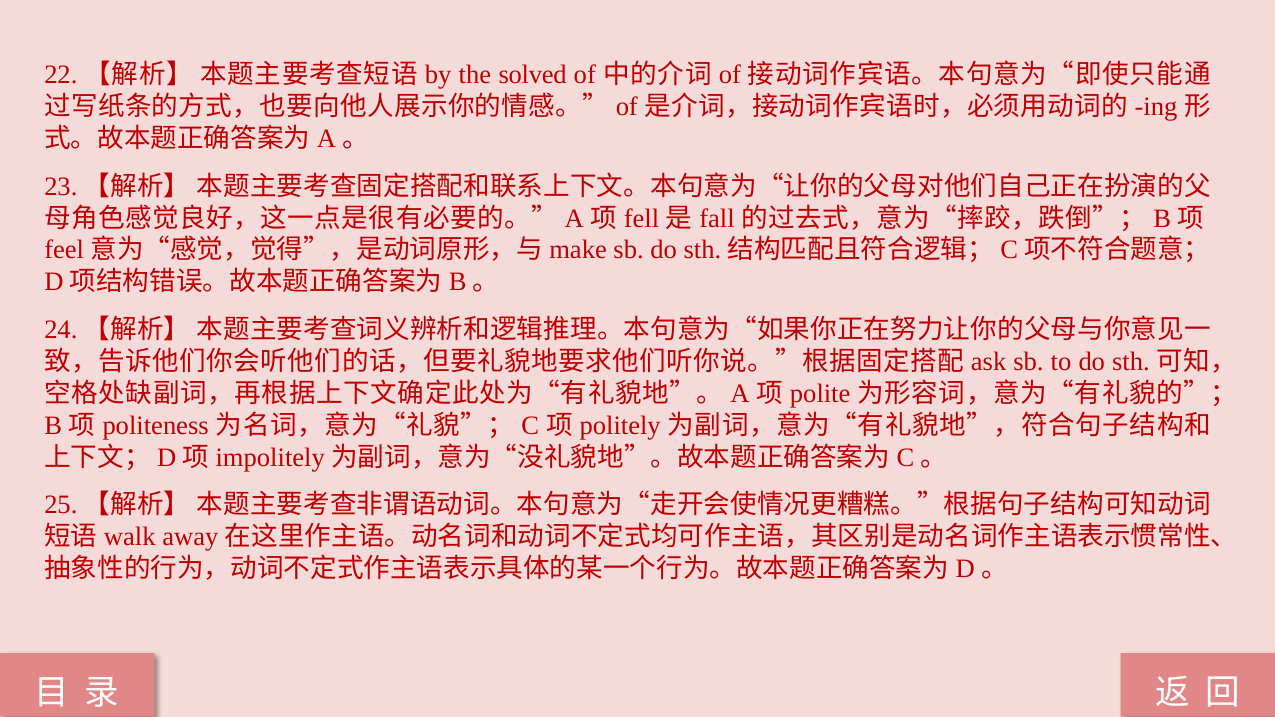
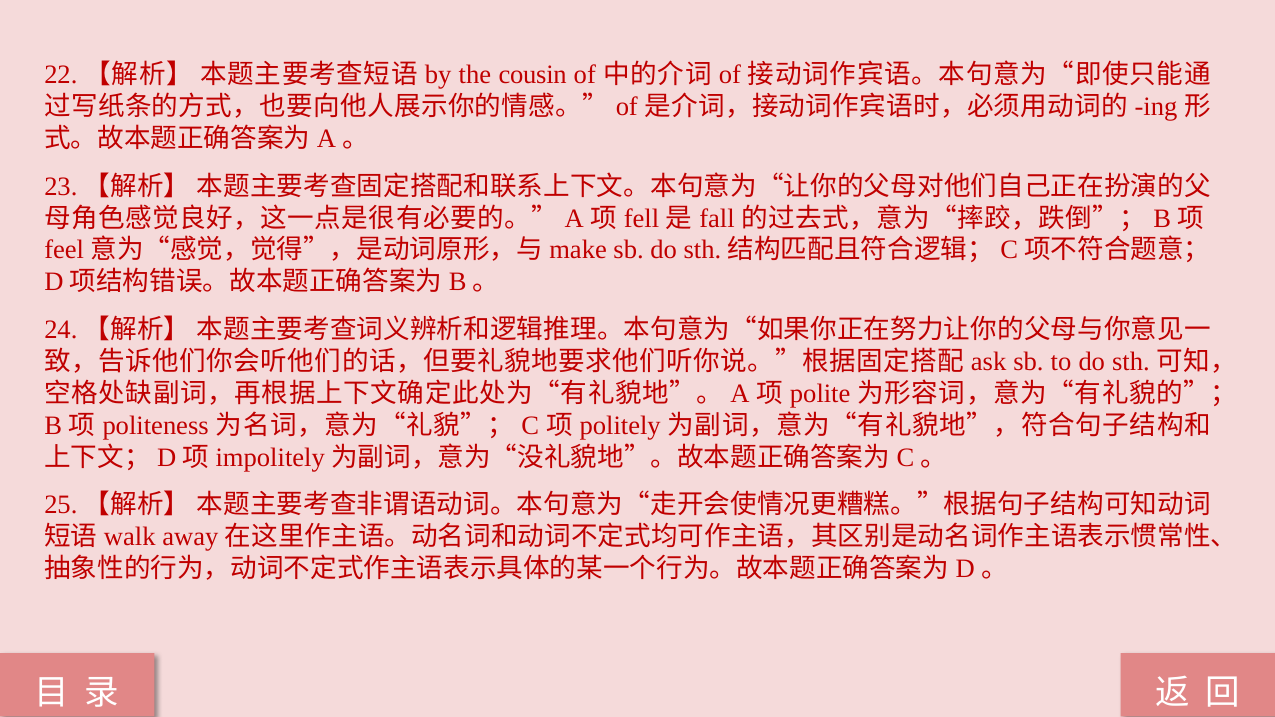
solved: solved -> cousin
